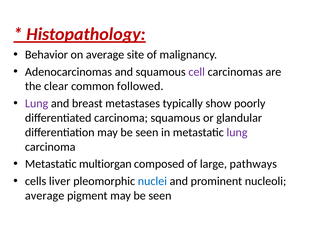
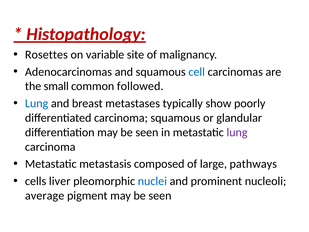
Behavior: Behavior -> Rosettes
on average: average -> variable
cell colour: purple -> blue
clear: clear -> small
Lung at (37, 103) colour: purple -> blue
multiorgan: multiorgan -> metastasis
